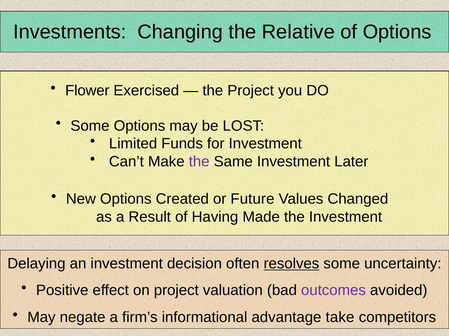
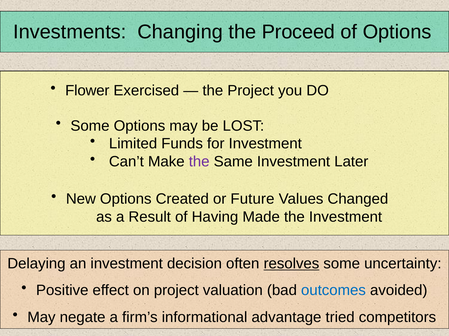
Relative: Relative -> Proceed
outcomes colour: purple -> blue
take: take -> tried
